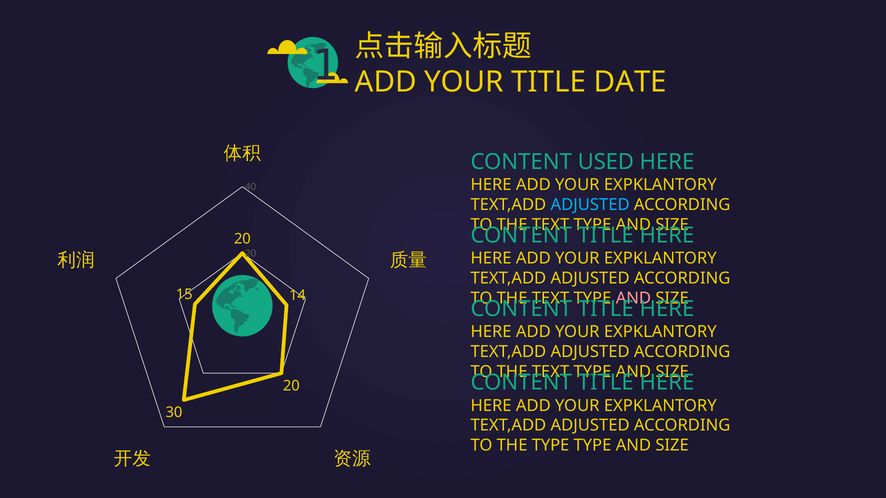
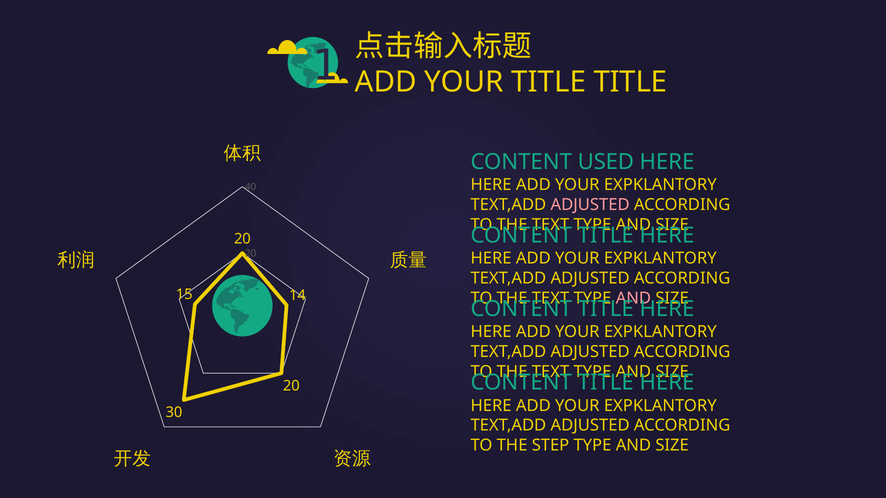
TITLE DATE: DATE -> TITLE
ADJUSTED at (590, 205) colour: light blue -> pink
THE TYPE: TYPE -> STEP
